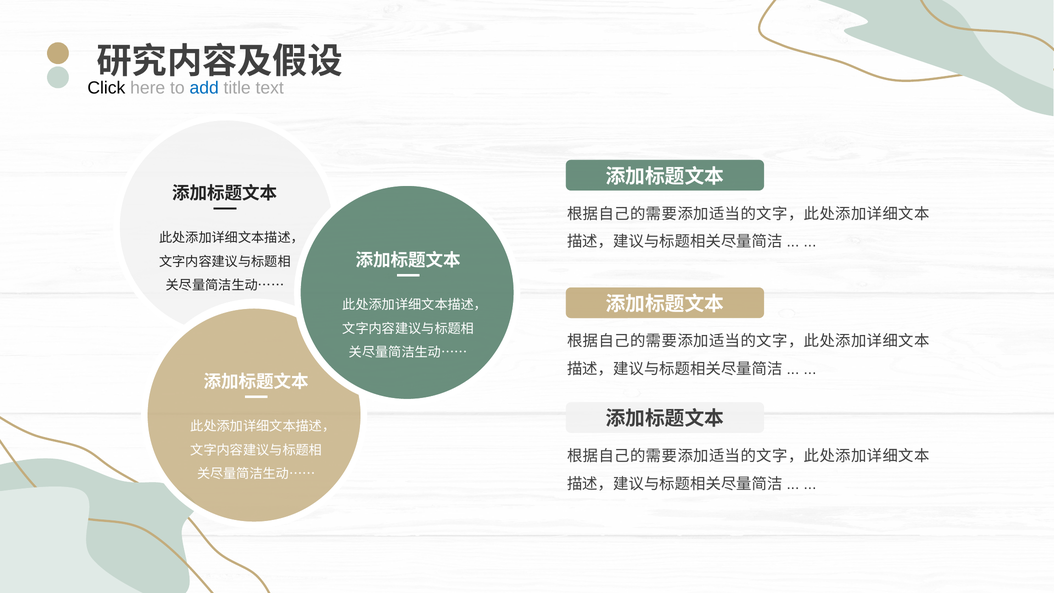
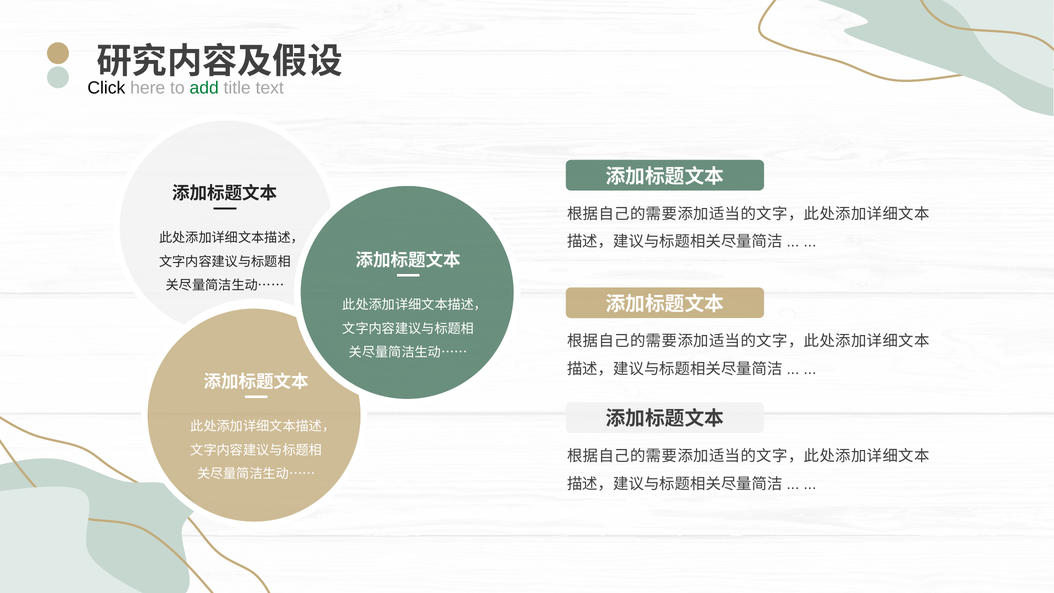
add colour: blue -> green
